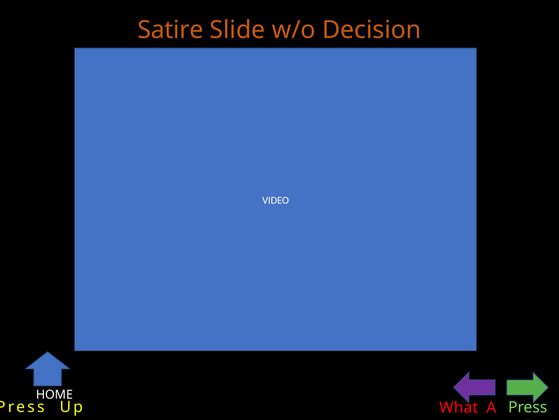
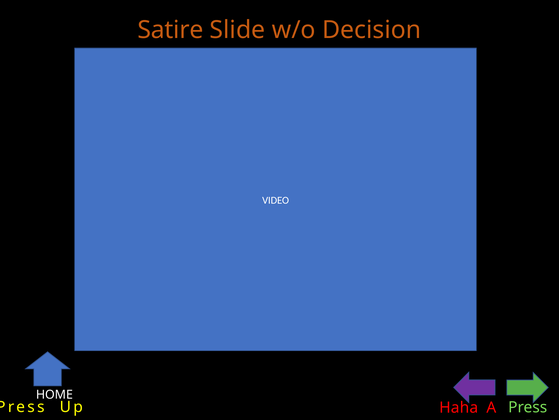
What: What -> Haha
